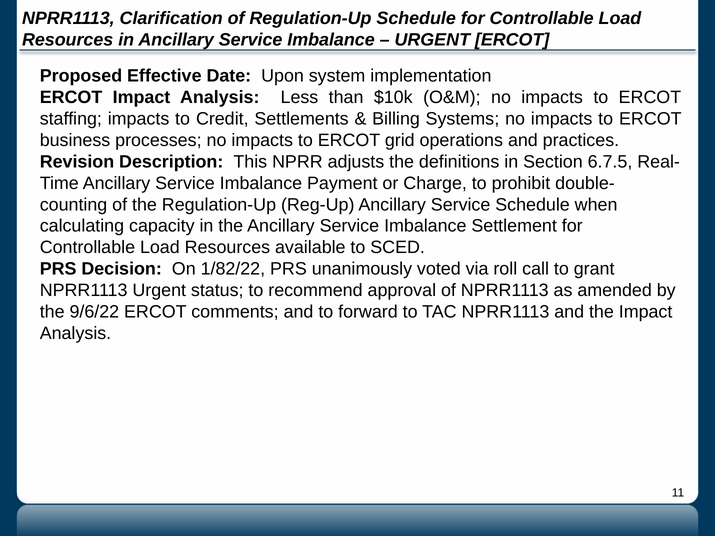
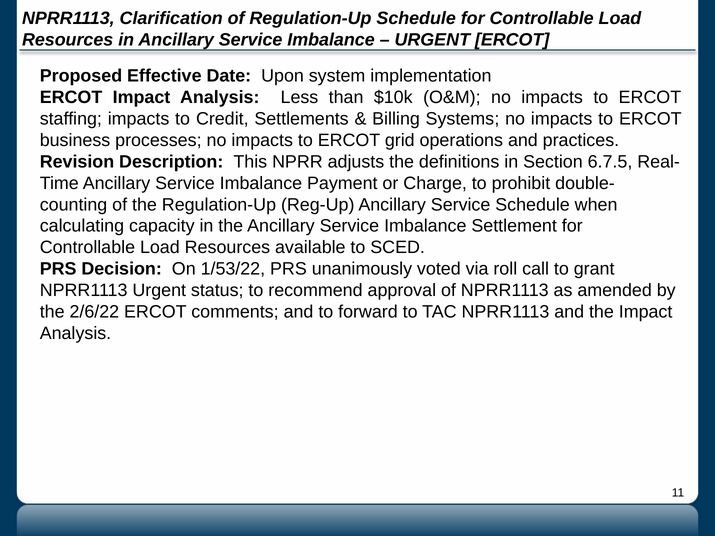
1/82/22: 1/82/22 -> 1/53/22
9/6/22: 9/6/22 -> 2/6/22
